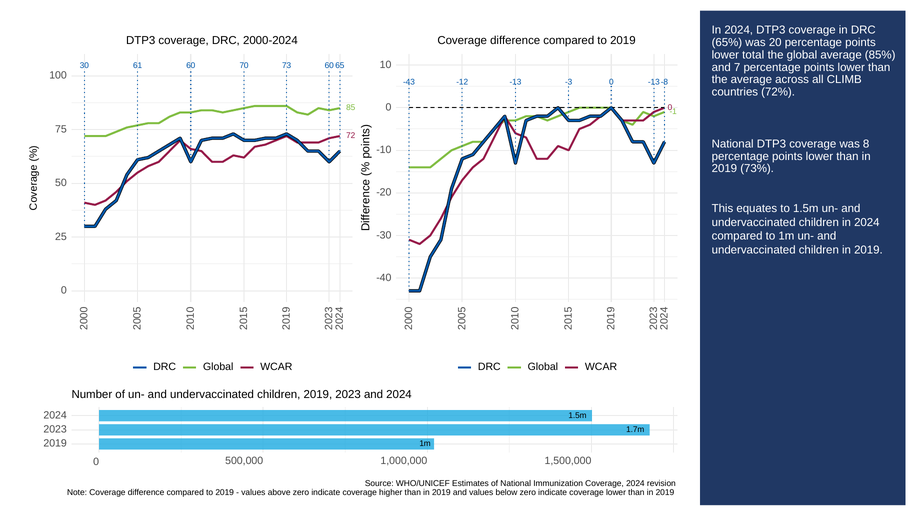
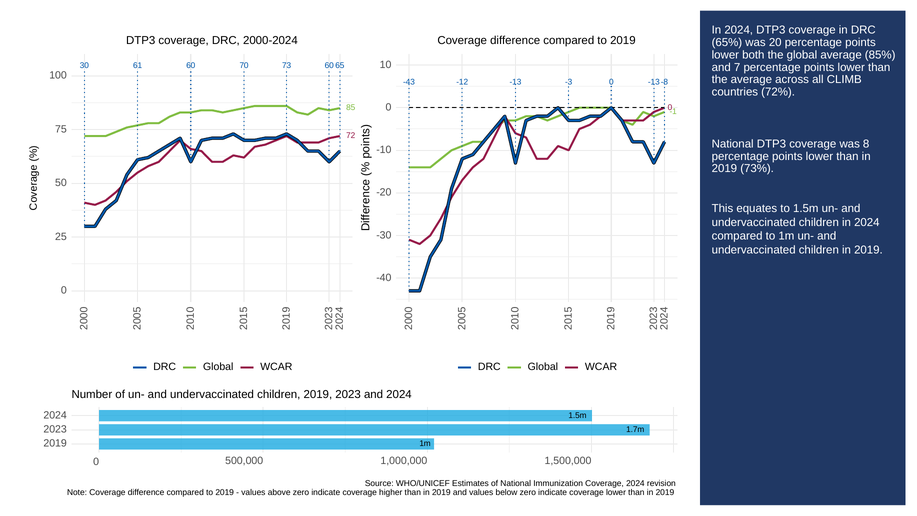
total: total -> both
